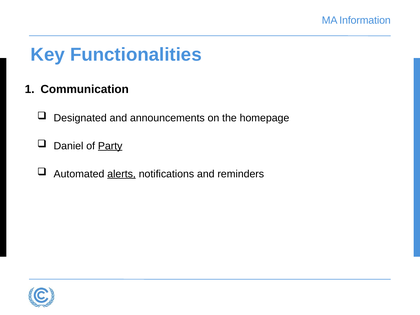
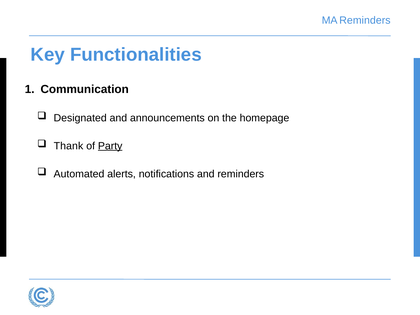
MA Information: Information -> Reminders
Daniel: Daniel -> Thank
alerts underline: present -> none
